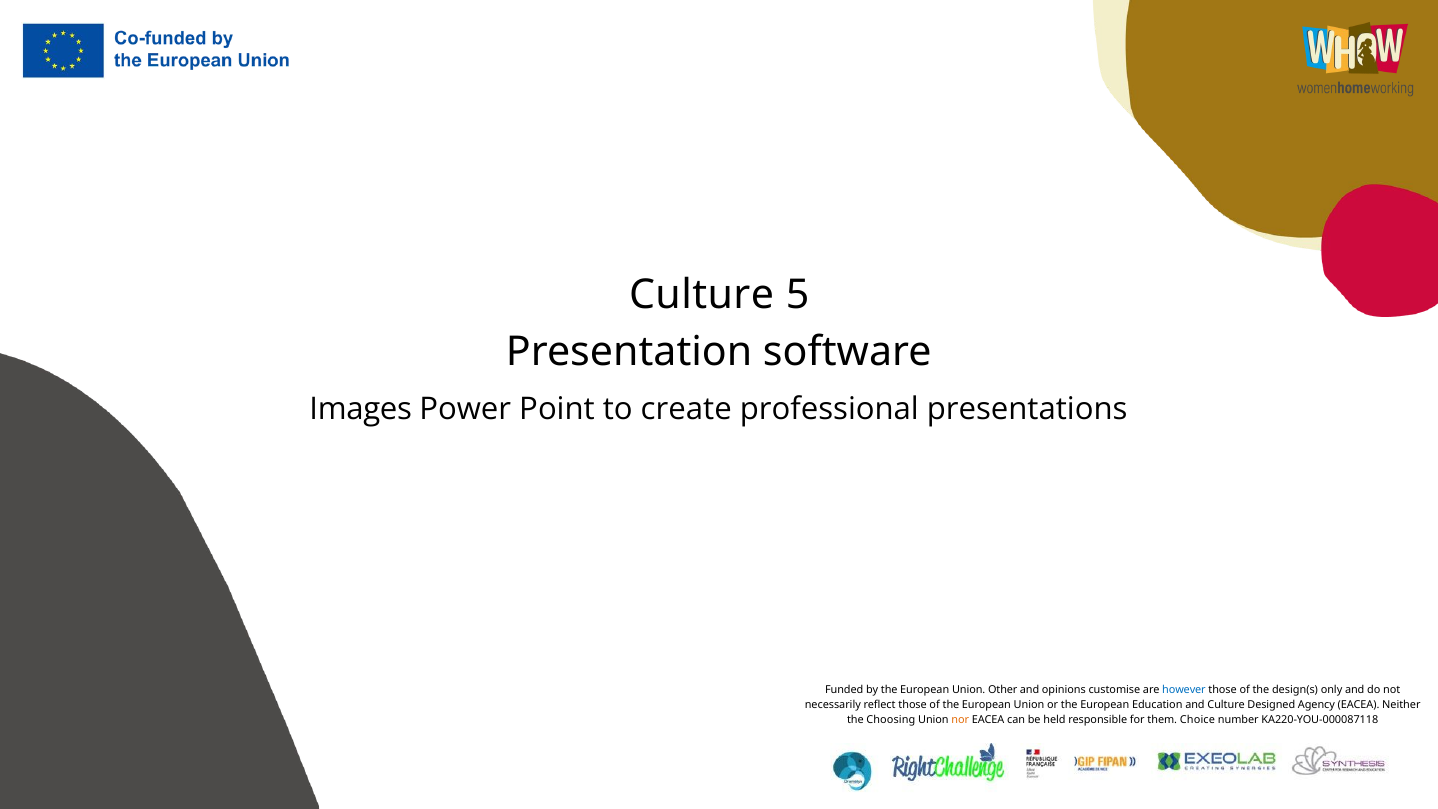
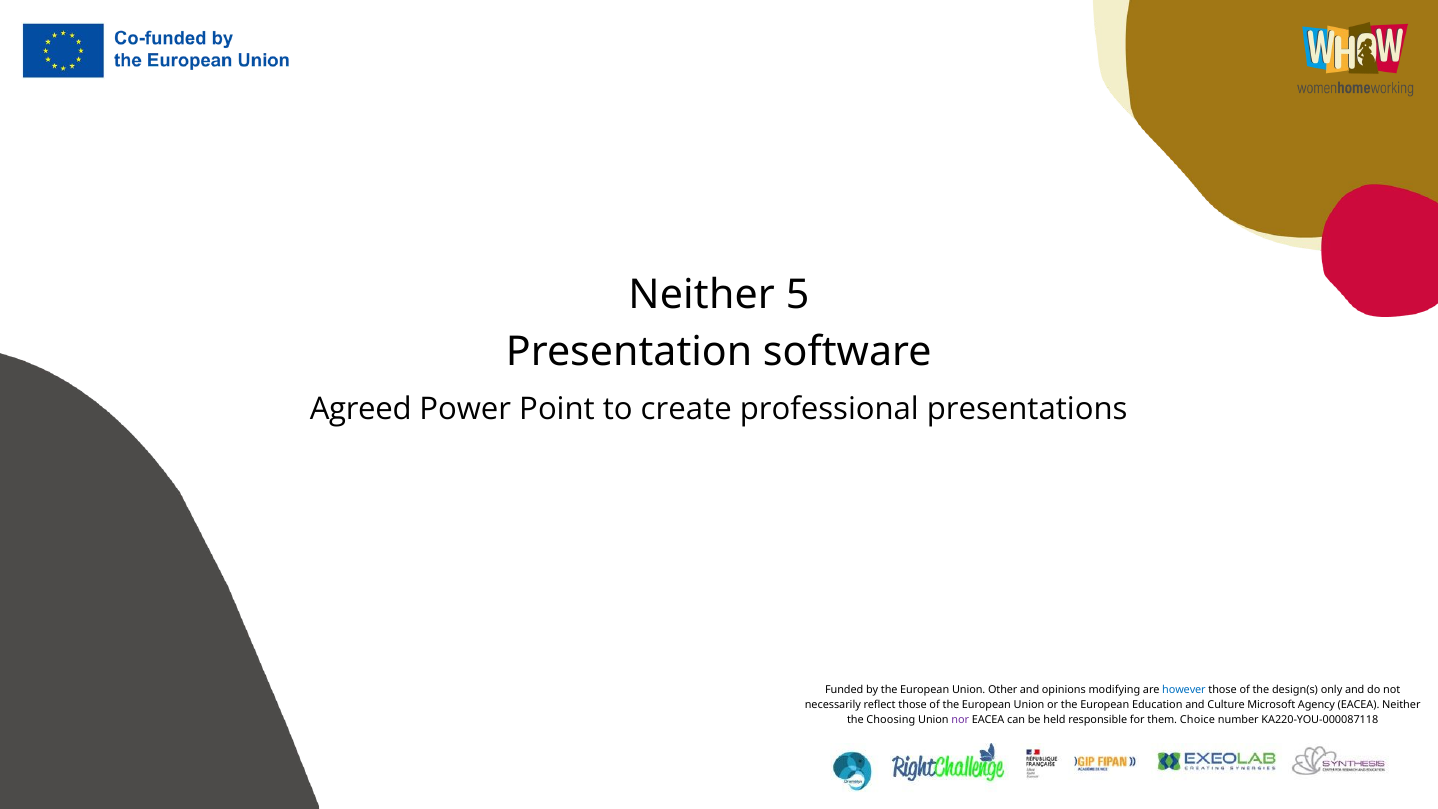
Culture at (702, 295): Culture -> Neither
Images: Images -> Agreed
customise: customise -> modifying
Designed: Designed -> Microsoft
nor colour: orange -> purple
